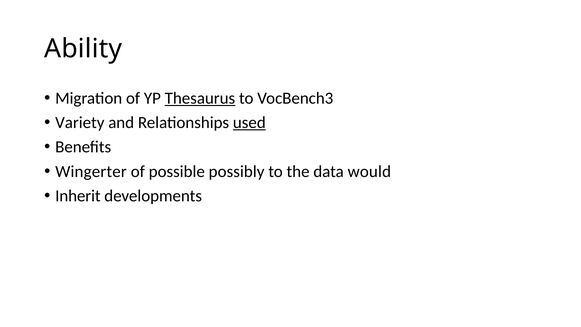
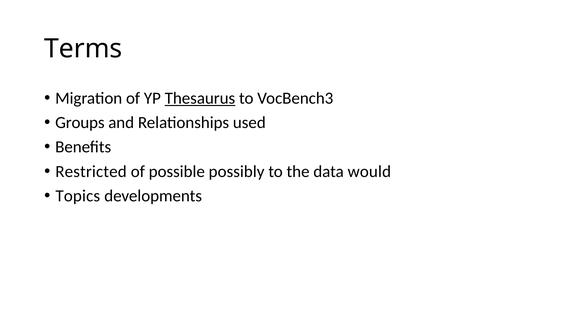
Ability: Ability -> Terms
Variety: Variety -> Groups
used underline: present -> none
Wingerter: Wingerter -> Restricted
Inherit: Inherit -> Topics
